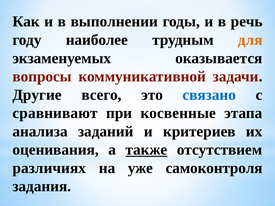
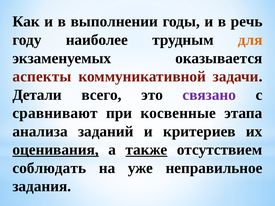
вопросы: вопросы -> аспекты
Другие: Другие -> Детали
связано colour: blue -> purple
оценивания underline: none -> present
различиях: различиях -> соблюдать
самоконтроля: самоконтроля -> неправильное
